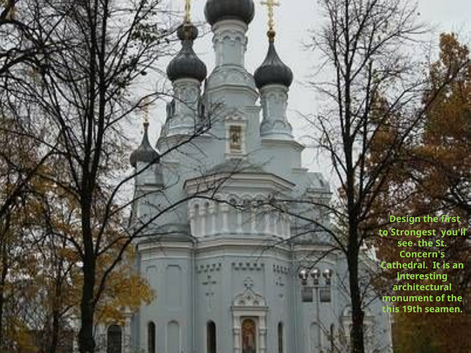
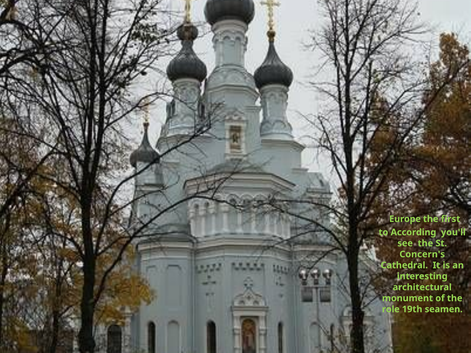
Design: Design -> Europe
Strongest: Strongest -> According
this: this -> role
